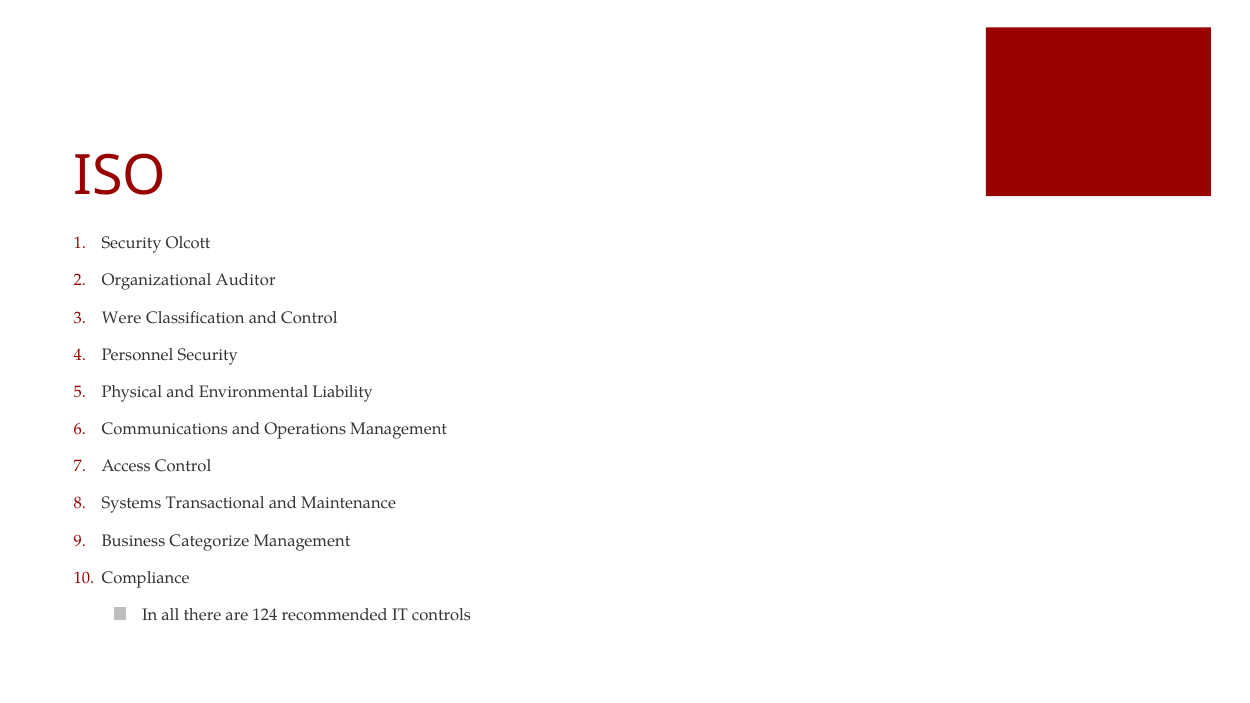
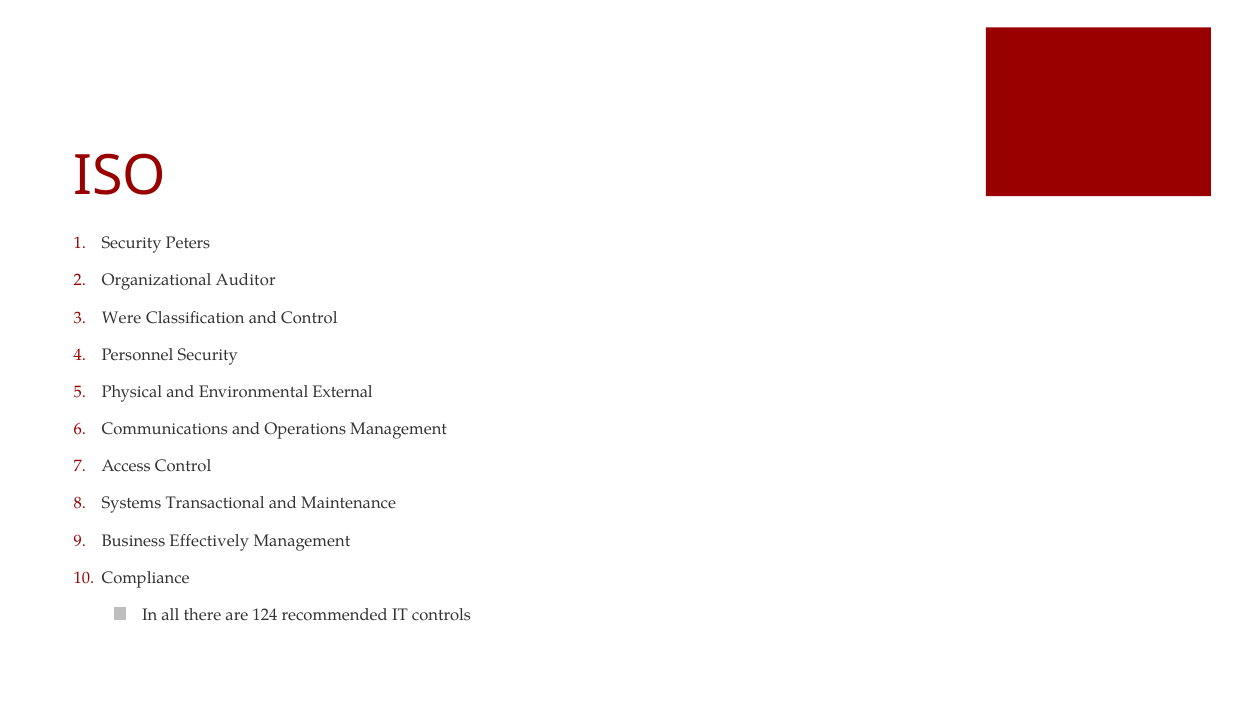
Olcott: Olcott -> Peters
Liability: Liability -> External
Categorize: Categorize -> Effectively
